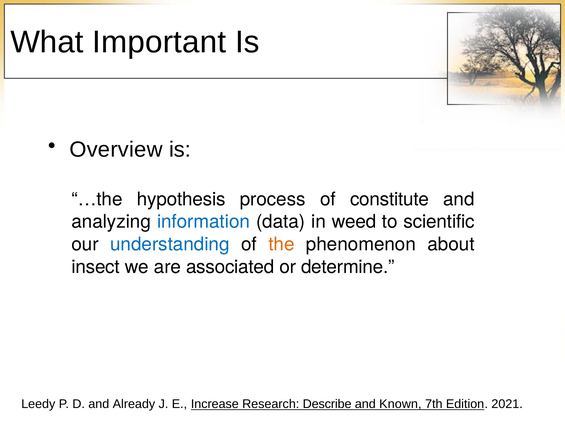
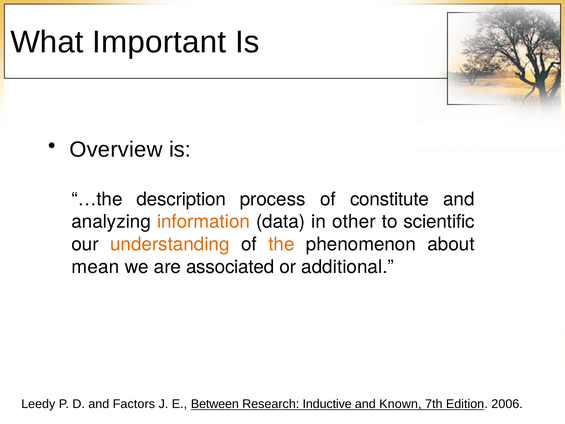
hypothesis: hypothesis -> description
information colour: blue -> orange
weed: weed -> other
understanding colour: blue -> orange
insect: insect -> mean
determine: determine -> additional
Already: Already -> Factors
Increase: Increase -> Between
Describe: Describe -> Inductive
2021: 2021 -> 2006
